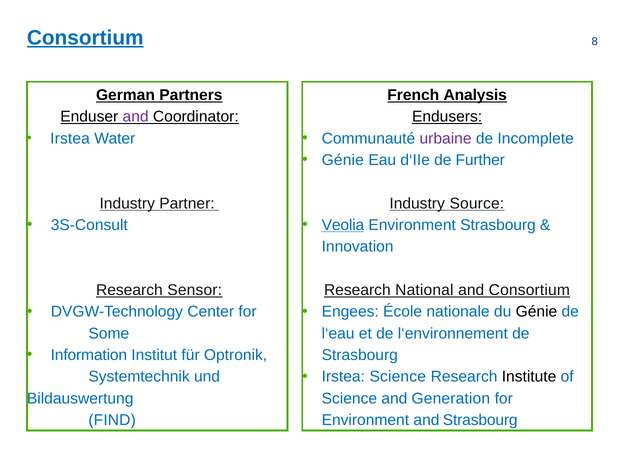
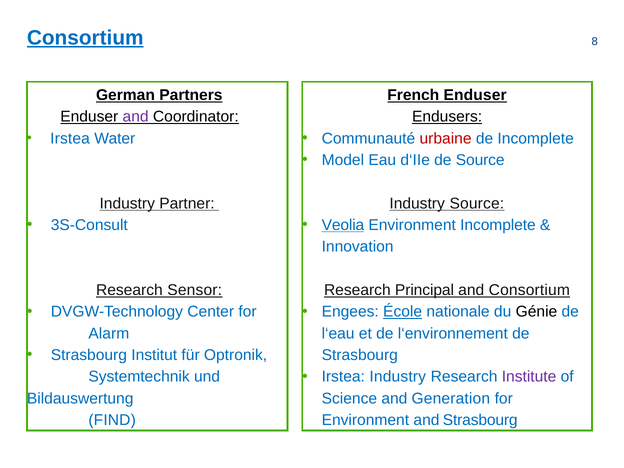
French Analysis: Analysis -> Enduser
urbaine colour: purple -> red
Génie at (343, 160): Génie -> Model
de Further: Further -> Source
Environment Strasbourg: Strasbourg -> Incomplete
National: National -> Principal
École underline: none -> present
Some: Some -> Alarm
Information at (89, 355): Information -> Strasbourg
Irstea Science: Science -> Industry
Institute colour: black -> purple
